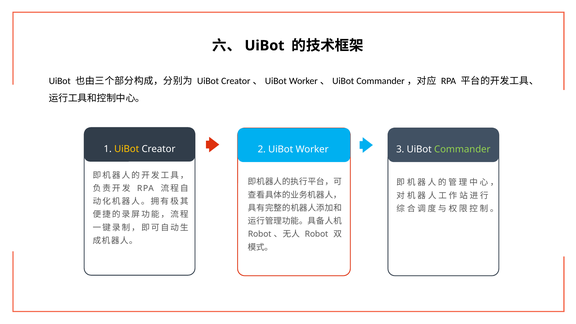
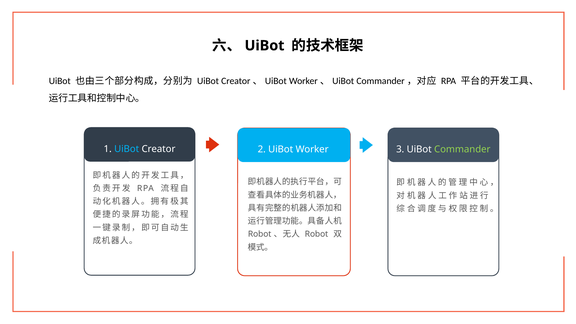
UiBot at (127, 149) colour: yellow -> light blue
